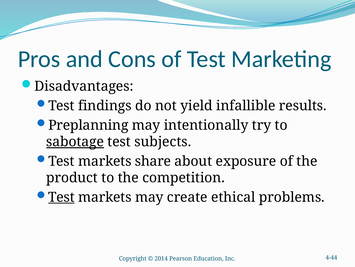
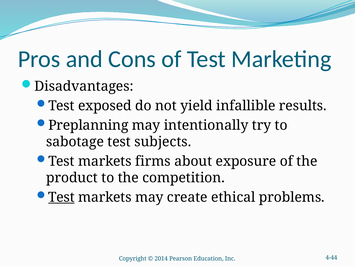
findings: findings -> exposed
sabotage underline: present -> none
share: share -> firms
